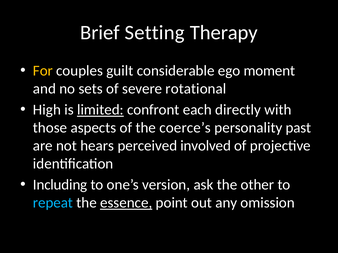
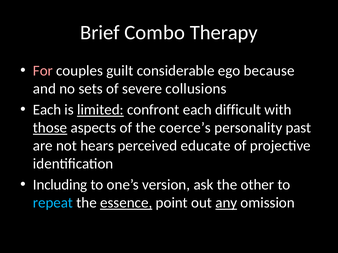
Setting: Setting -> Combo
For colour: yellow -> pink
moment: moment -> because
rotational: rotational -> collusions
High at (47, 110): High -> Each
directly: directly -> difficult
those underline: none -> present
involved: involved -> educate
any underline: none -> present
